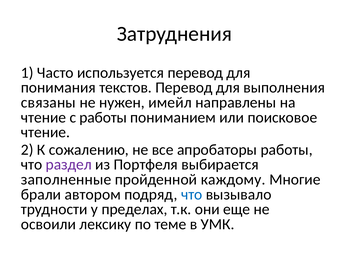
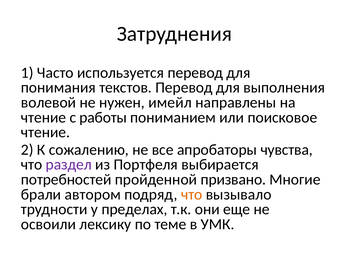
связаны: связаны -> волевой
апробаторы работы: работы -> чувства
заполненные: заполненные -> потребностей
каждому: каждому -> призвано
что at (192, 194) colour: blue -> orange
